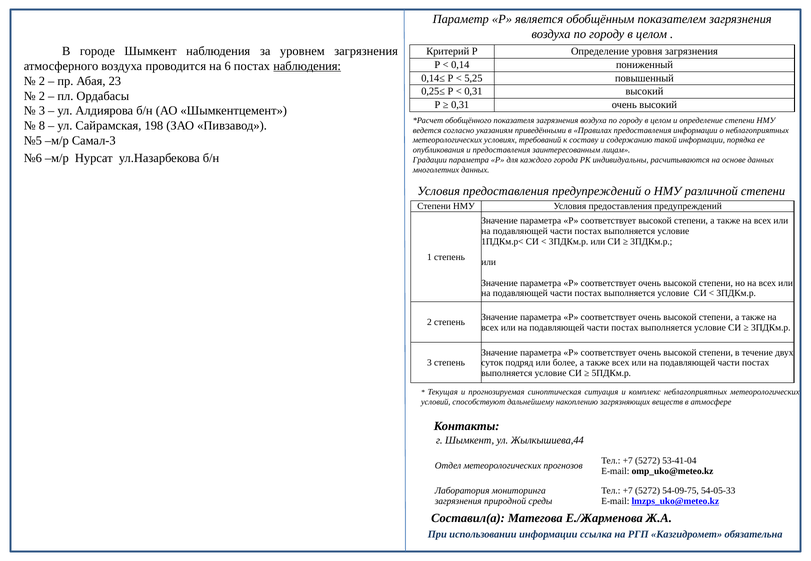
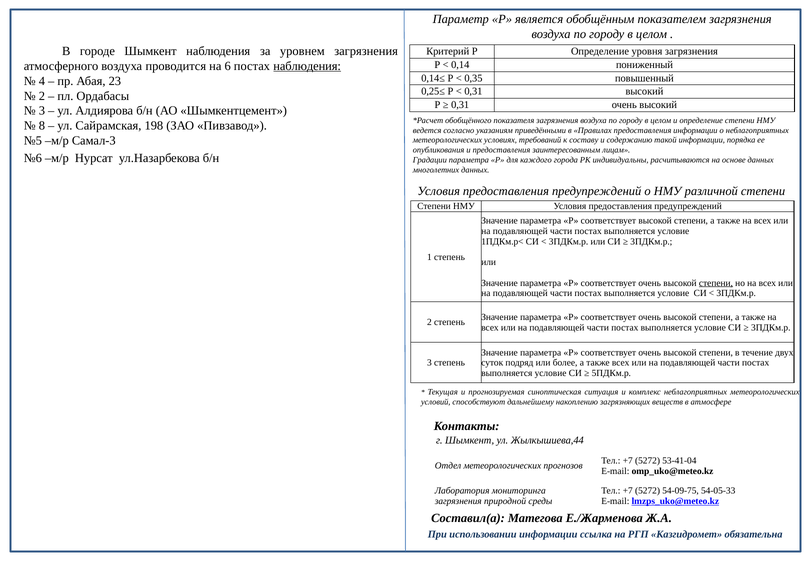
5,25: 5,25 -> 0,35
2 at (42, 81): 2 -> 4
степени at (716, 283) underline: none -> present
